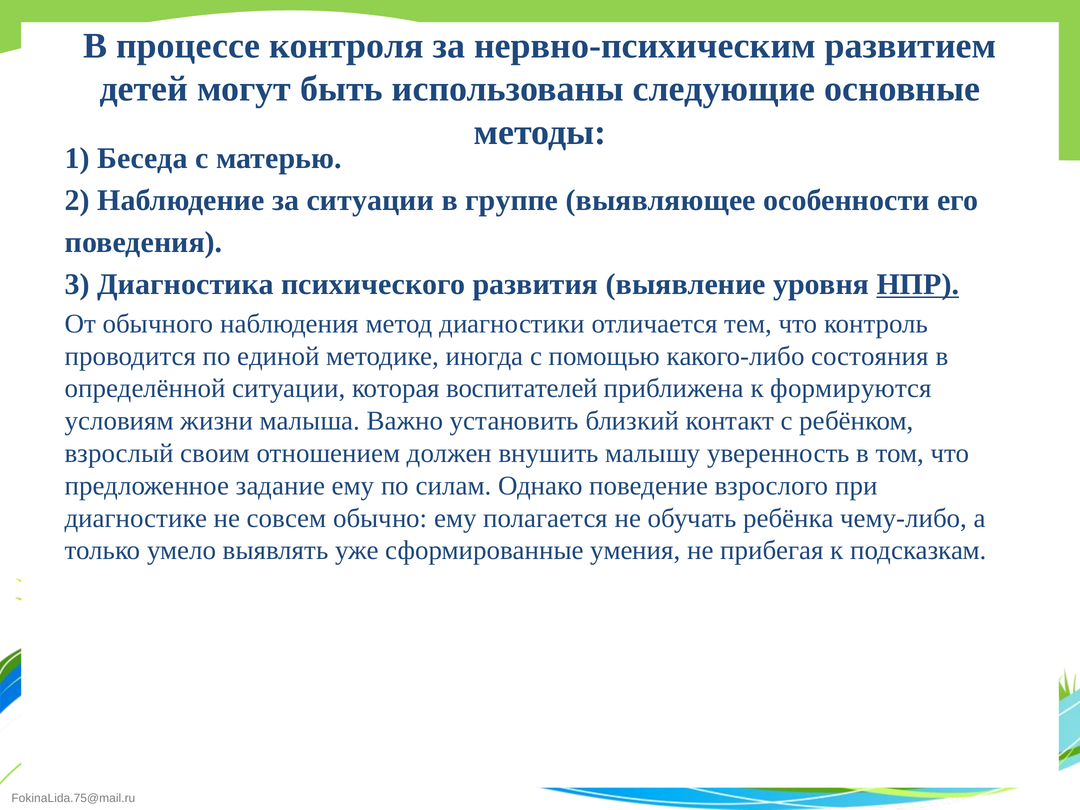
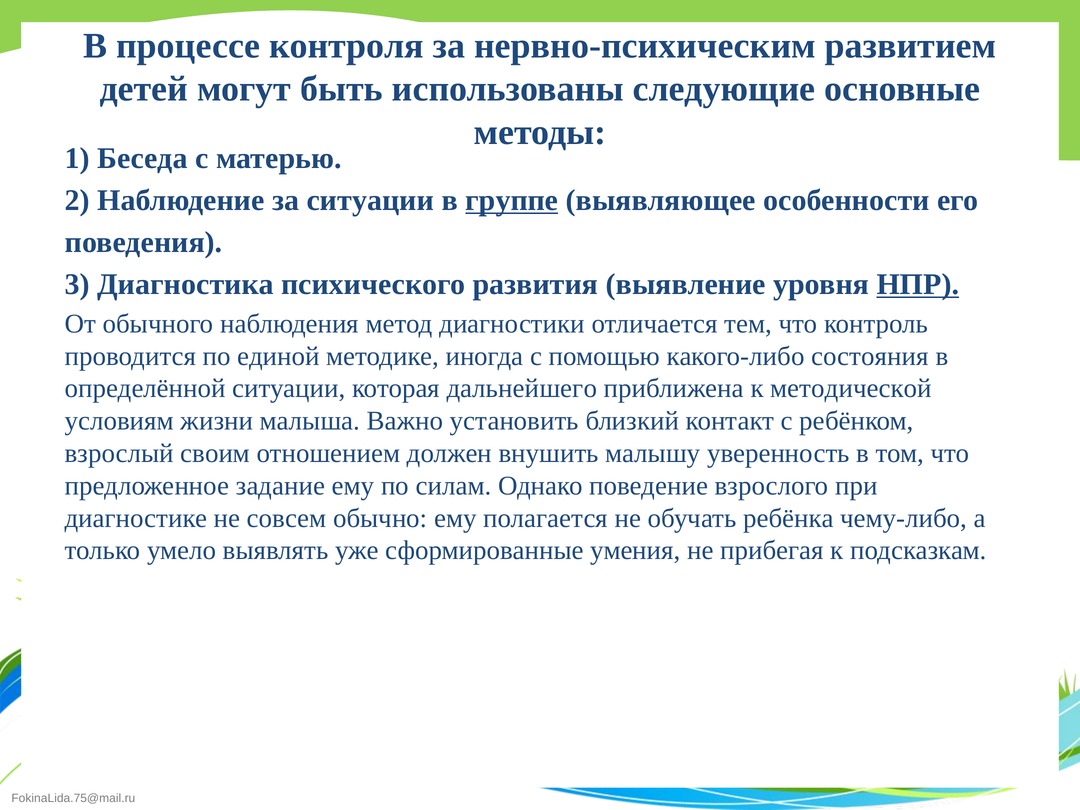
группе underline: none -> present
воспитателей: воспитателей -> дальнейшего
формируются: формируются -> методической
